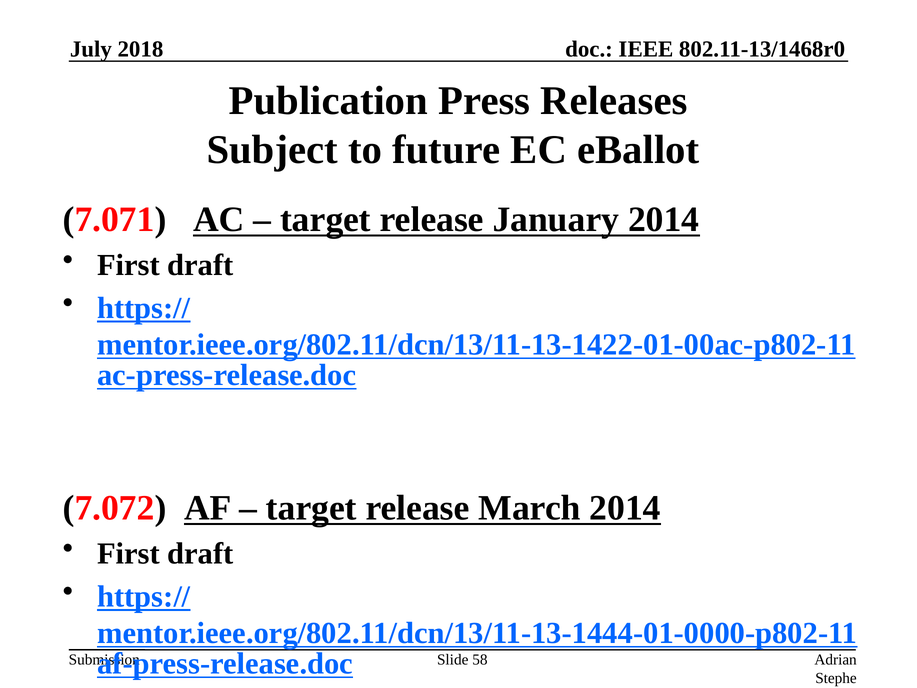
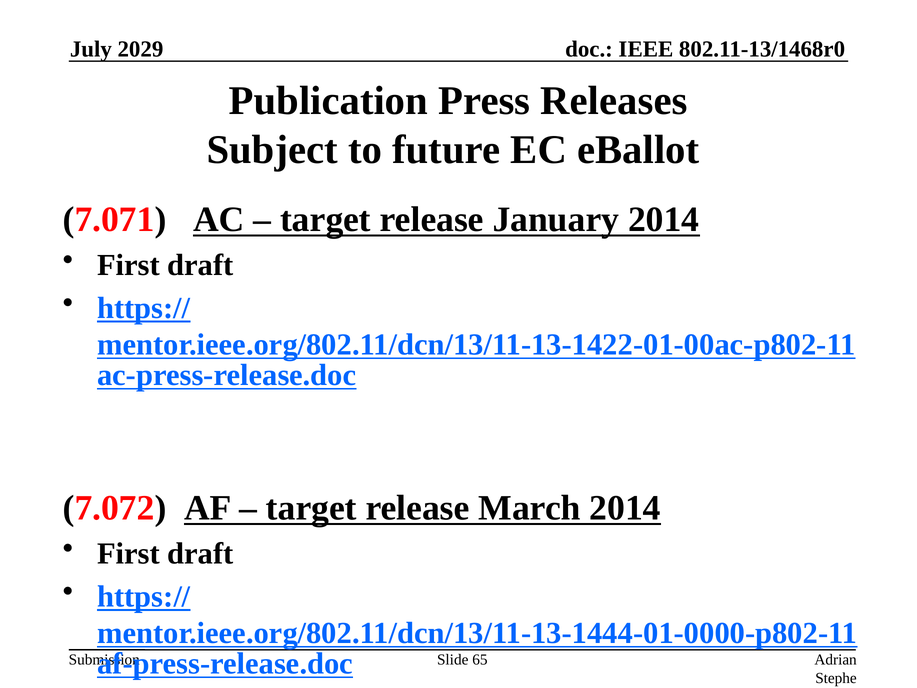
2018: 2018 -> 2029
58: 58 -> 65
